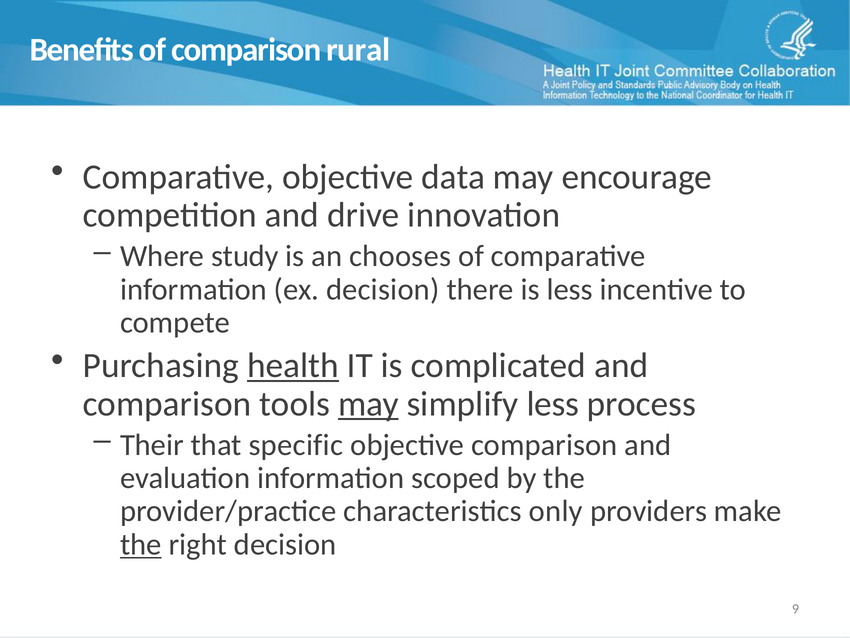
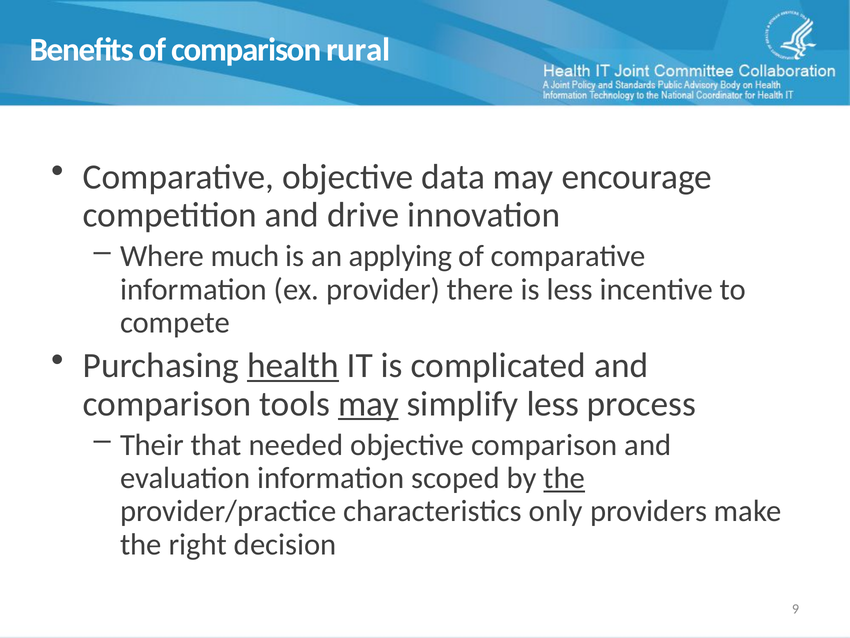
study: study -> much
chooses: chooses -> applying
ex decision: decision -> provider
specific: specific -> needed
the at (564, 478) underline: none -> present
the at (141, 544) underline: present -> none
